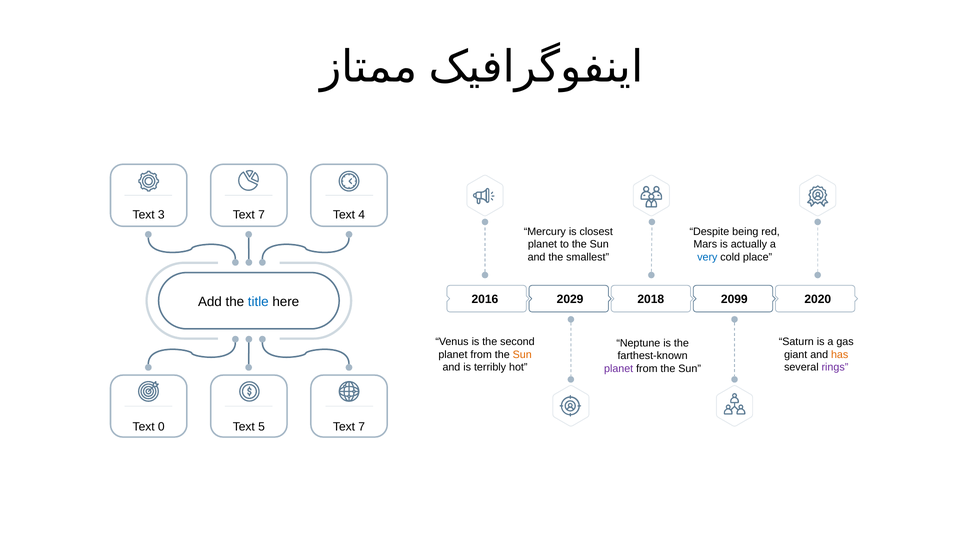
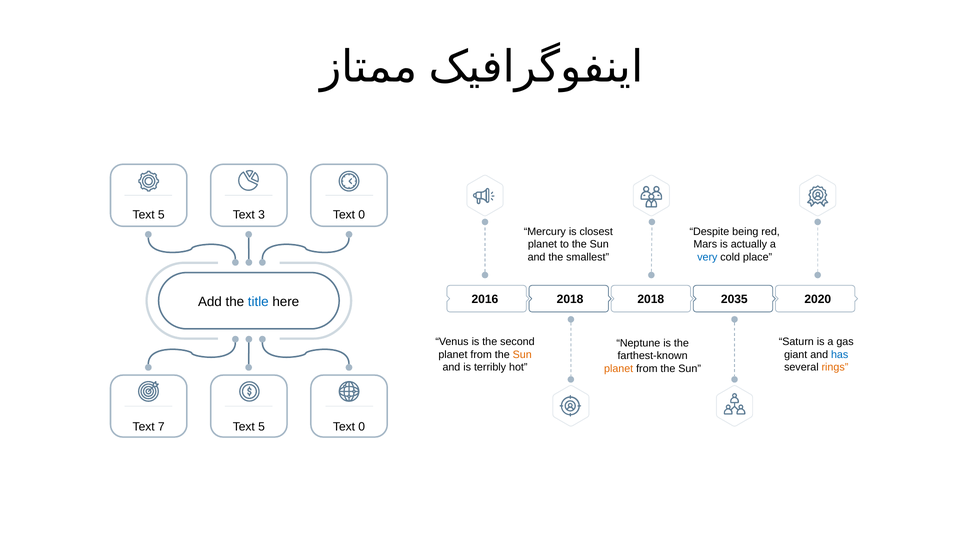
3 at (161, 215): 3 -> 5
7 at (262, 215): 7 -> 3
4 at (362, 215): 4 -> 0
2016 2029: 2029 -> 2018
2099: 2099 -> 2035
has colour: orange -> blue
rings colour: purple -> orange
planet at (619, 369) colour: purple -> orange
0: 0 -> 7
5 Text 7: 7 -> 0
